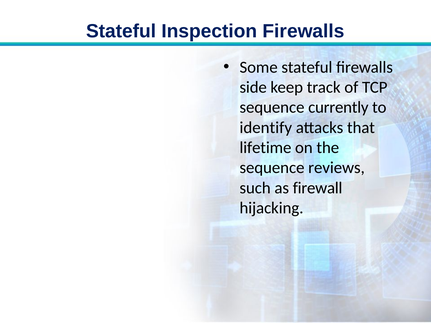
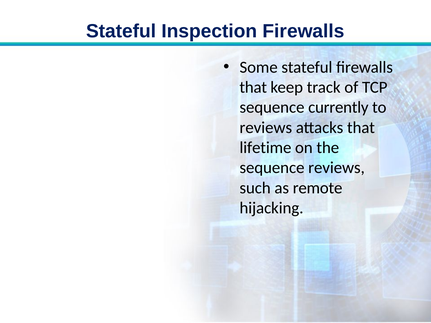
side at (253, 87): side -> that
identify at (266, 128): identify -> reviews
firewall: firewall -> remote
